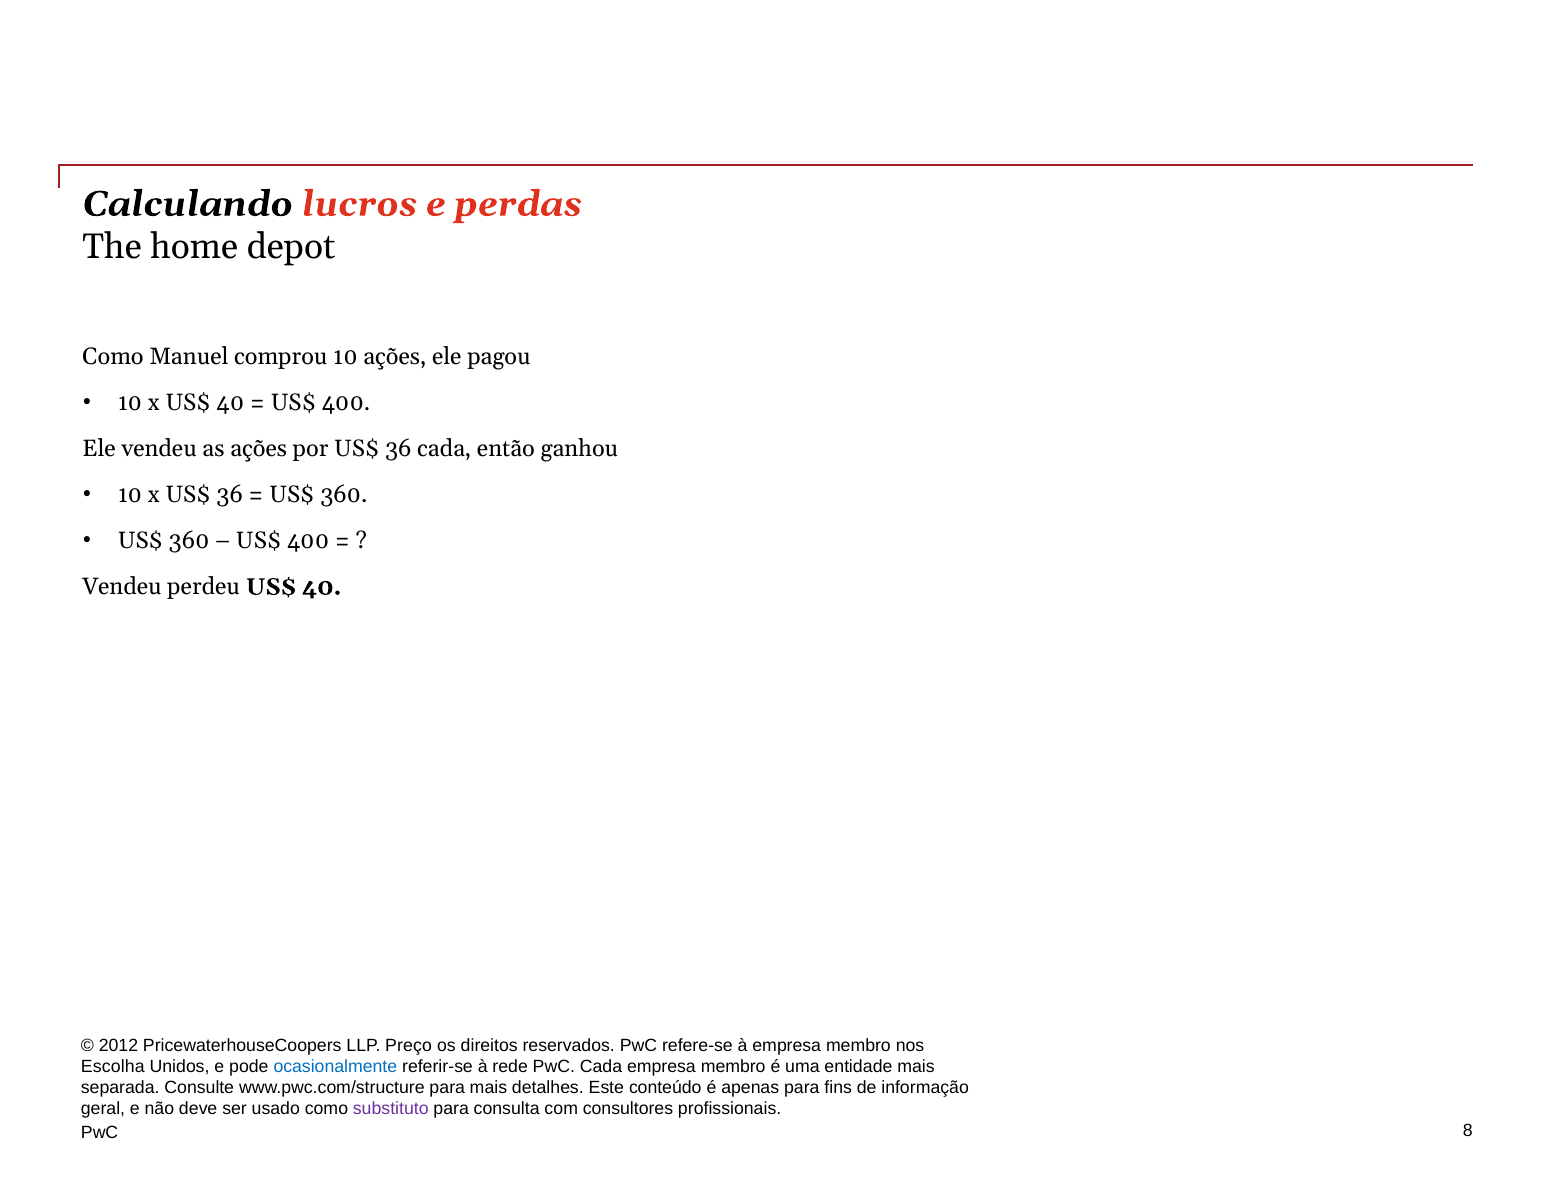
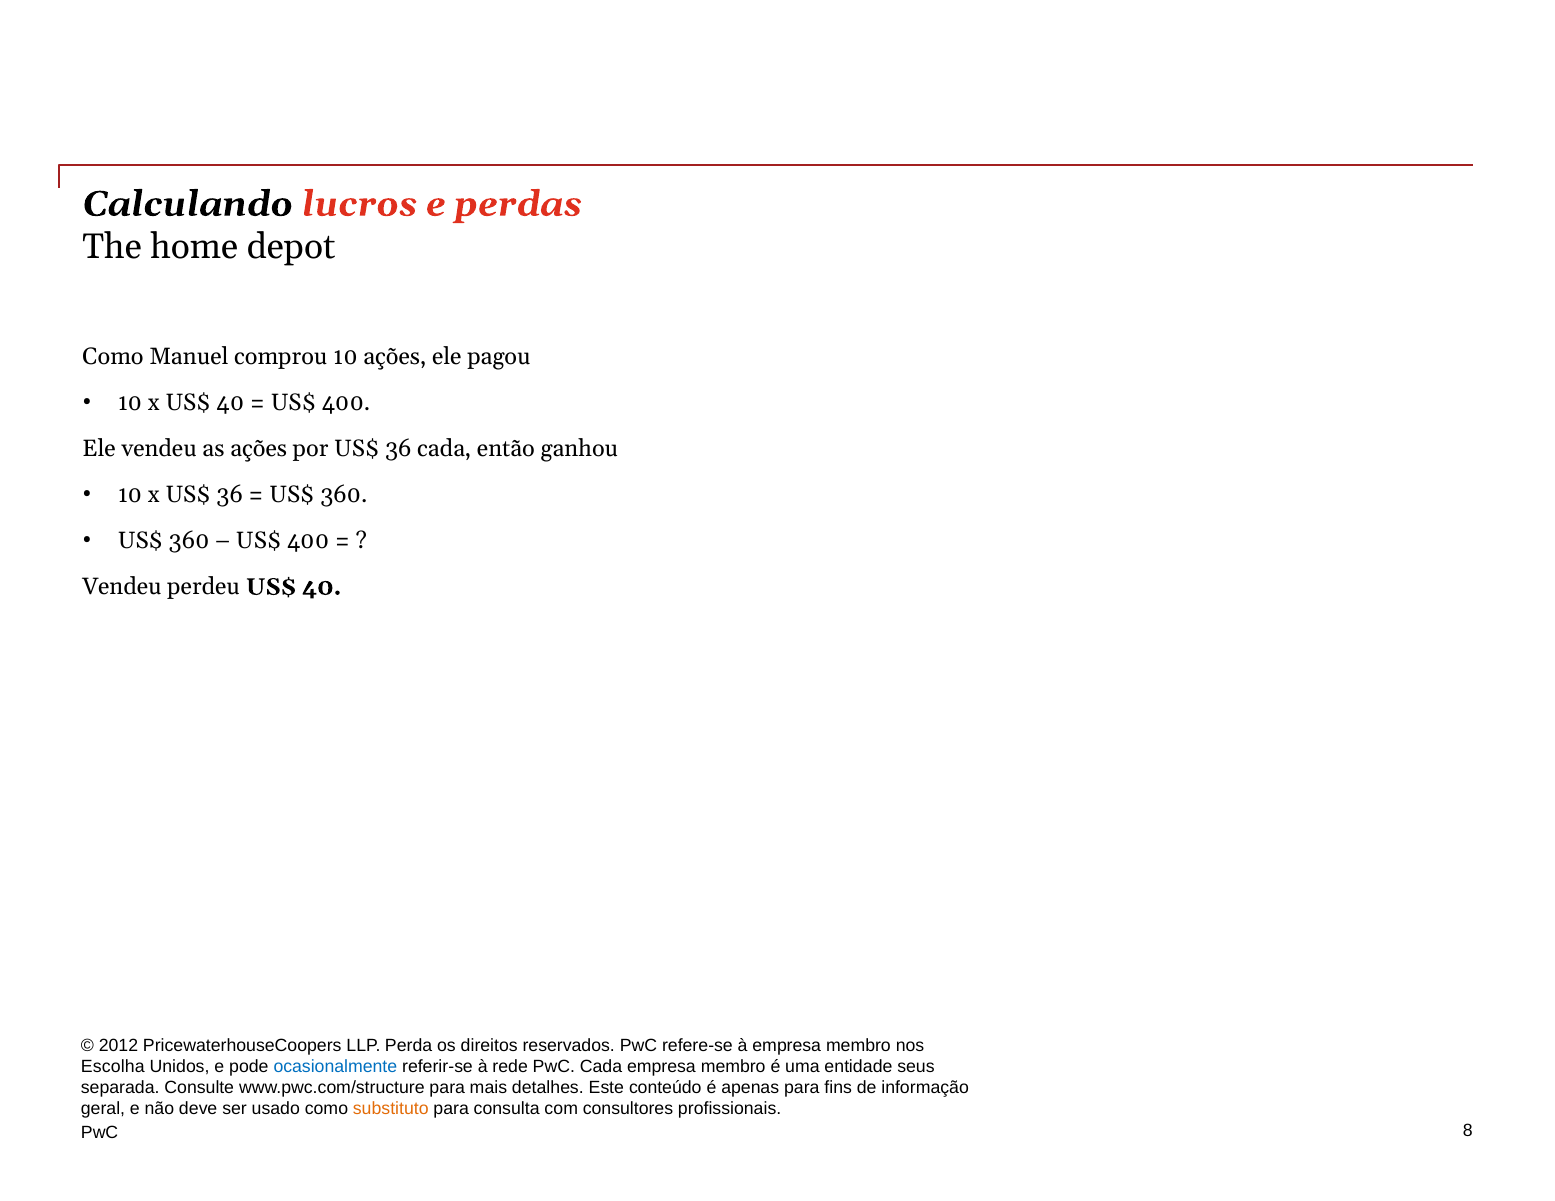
Preço: Preço -> Perda
entidade mais: mais -> seus
substituto colour: purple -> orange
